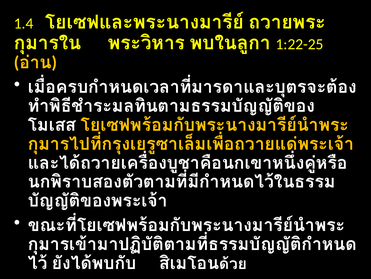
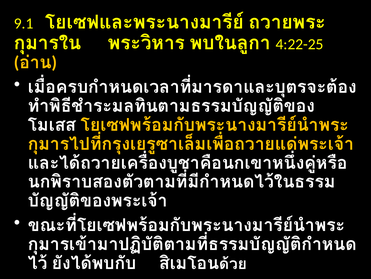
1.4: 1.4 -> 9.1
1:22-25: 1:22-25 -> 4:22-25
